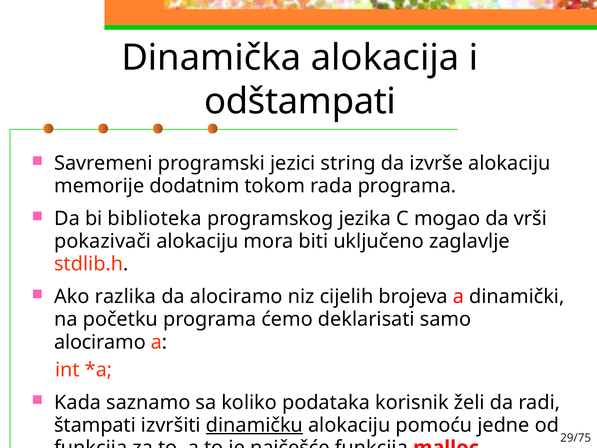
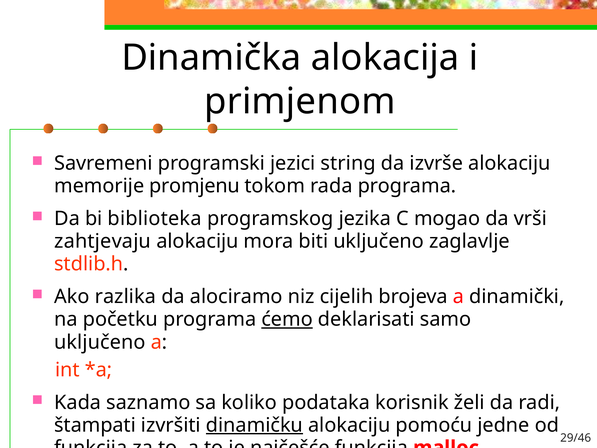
odštampati: odštampati -> primjenom
dodatnim: dodatnim -> promjenu
pokazivači: pokazivači -> zahtjevaju
ćemo underline: none -> present
alociramo at (100, 342): alociramo -> uključeno
29/75: 29/75 -> 29/46
